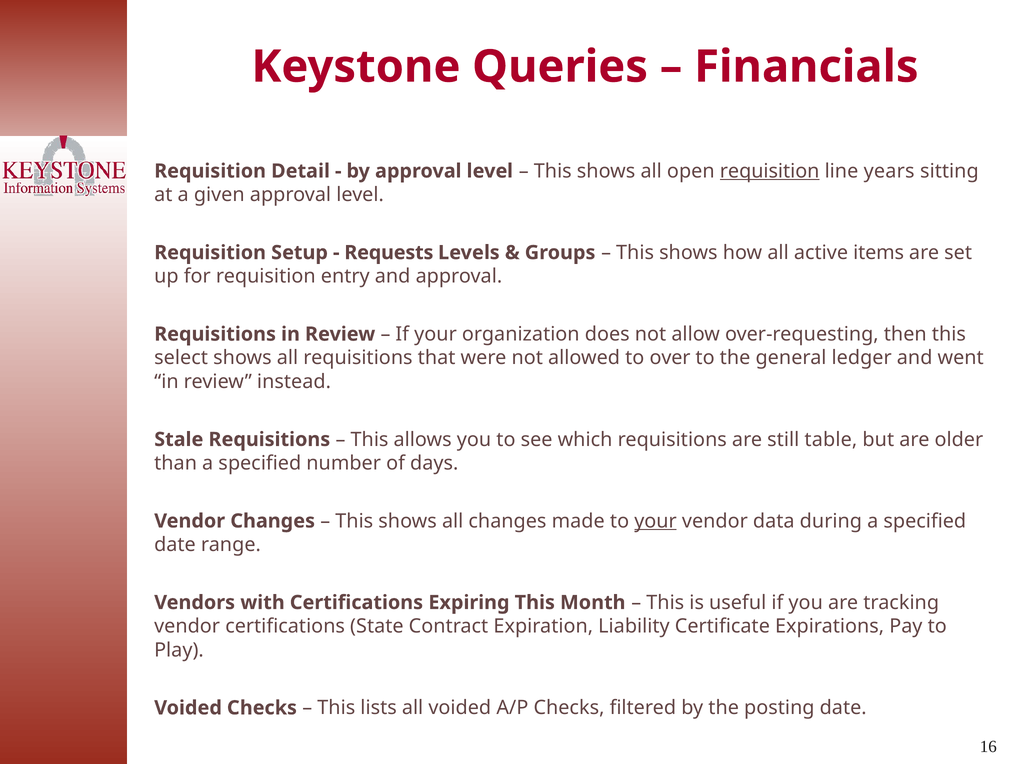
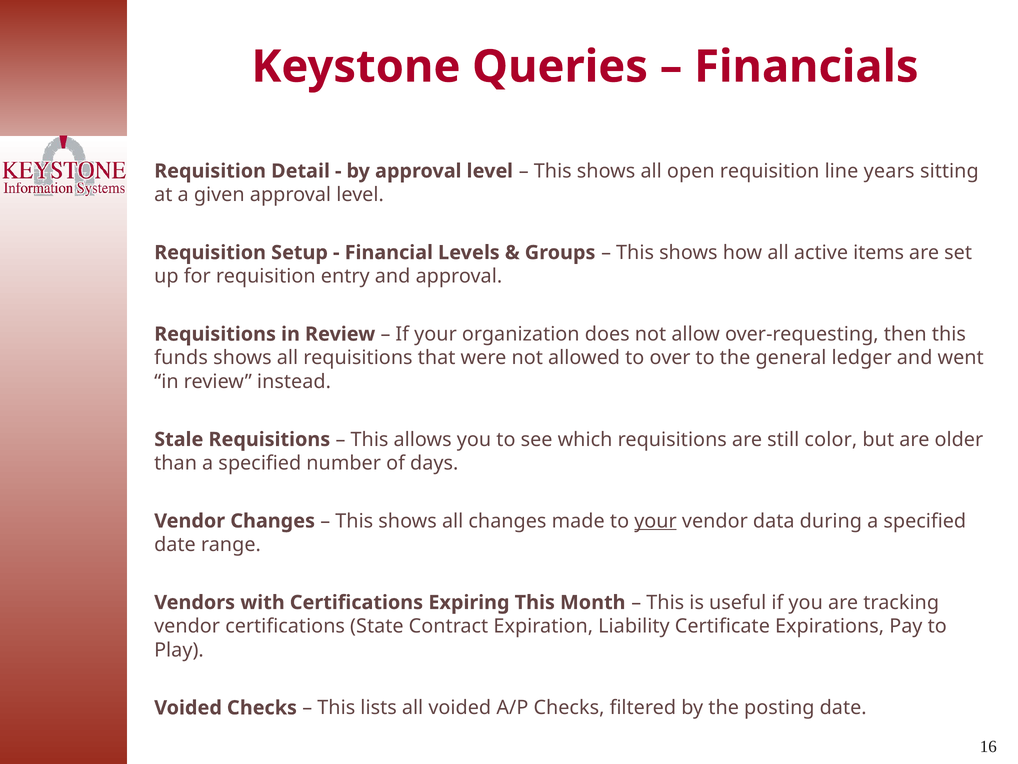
requisition at (770, 171) underline: present -> none
Requests: Requests -> Financial
select: select -> funds
table: table -> color
